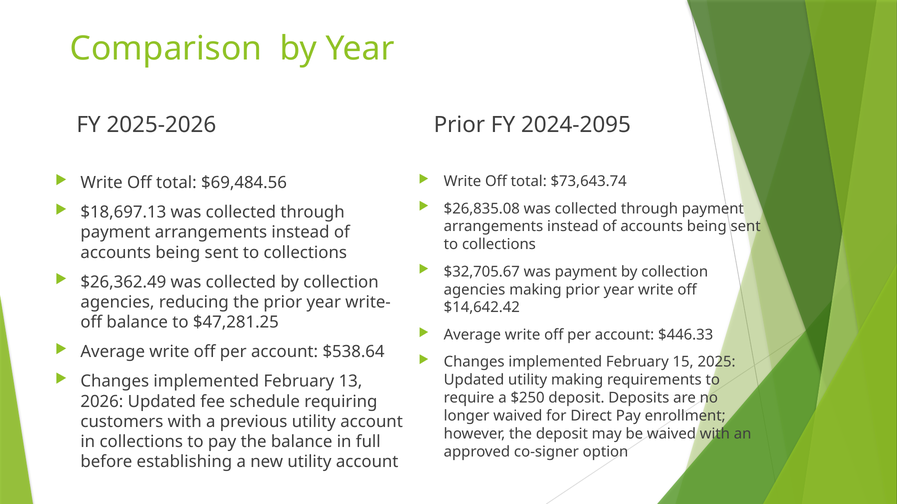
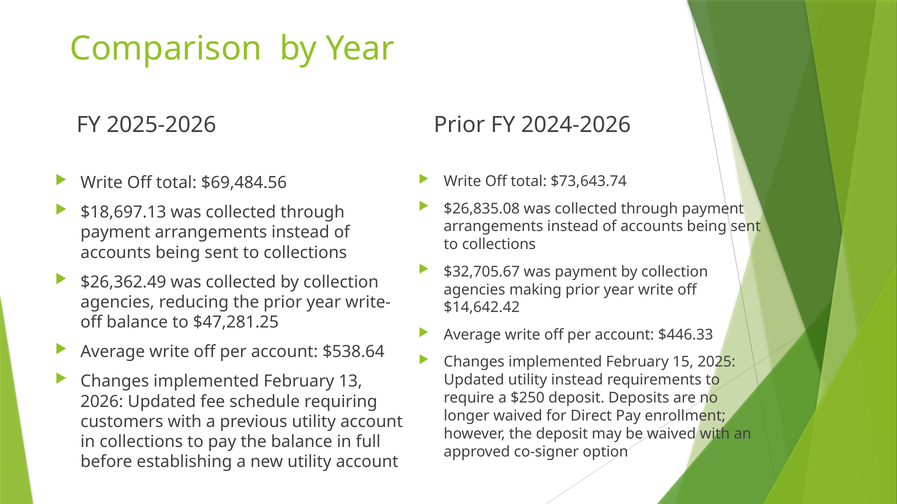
2024-2095: 2024-2095 -> 2024-2026
utility making: making -> instead
